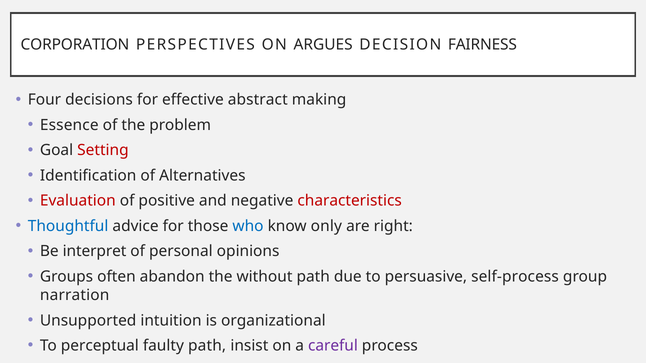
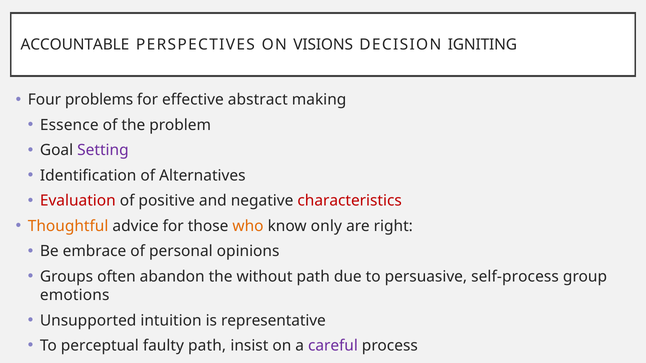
CORPORATION: CORPORATION -> ACCOUNTABLE
ARGUES: ARGUES -> VISIONS
FAIRNESS: FAIRNESS -> IGNITING
decisions: decisions -> problems
Setting colour: red -> purple
Thoughtful colour: blue -> orange
who colour: blue -> orange
interpret: interpret -> embrace
narration: narration -> emotions
organizational: organizational -> representative
